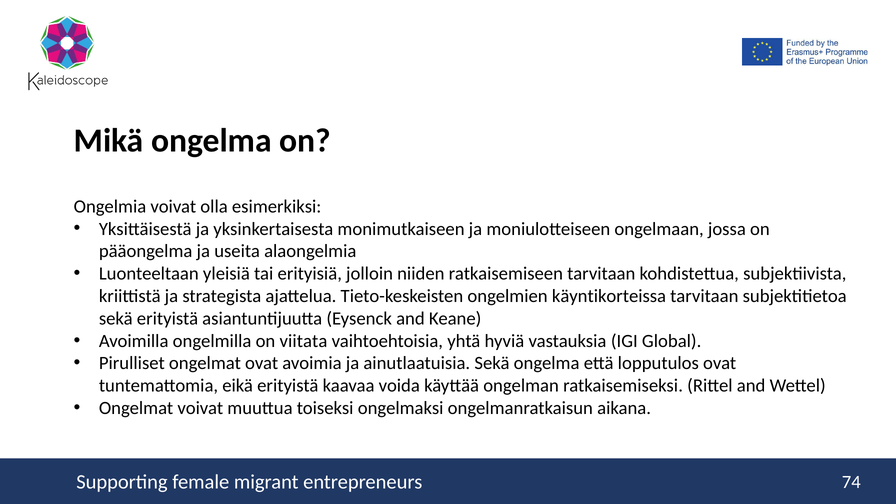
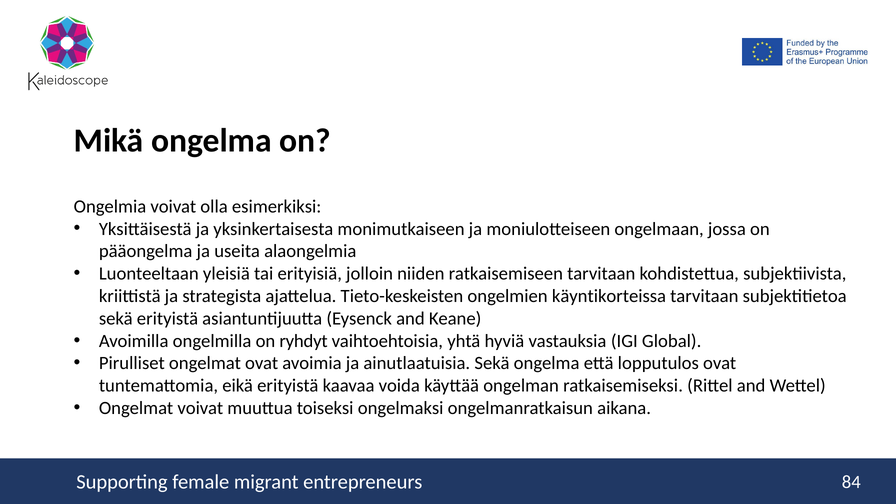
viitata: viitata -> ryhdyt
74: 74 -> 84
